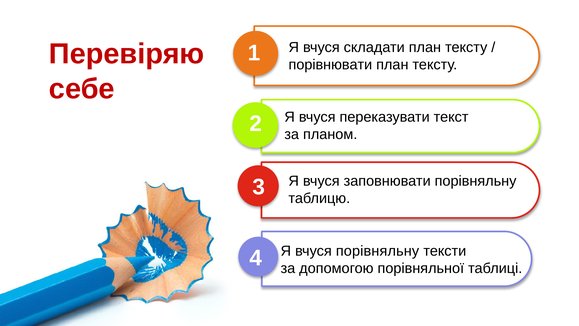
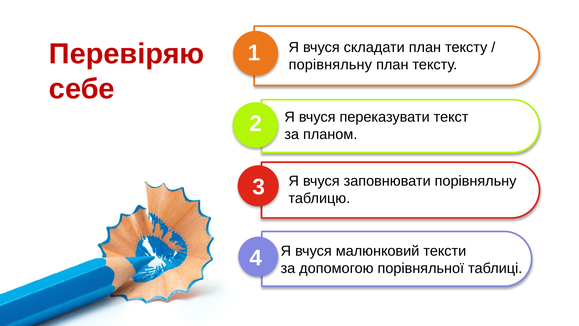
порівнювати at (330, 65): порівнювати -> порівняльну
вчуся порівняльну: порівняльну -> малюнковий
